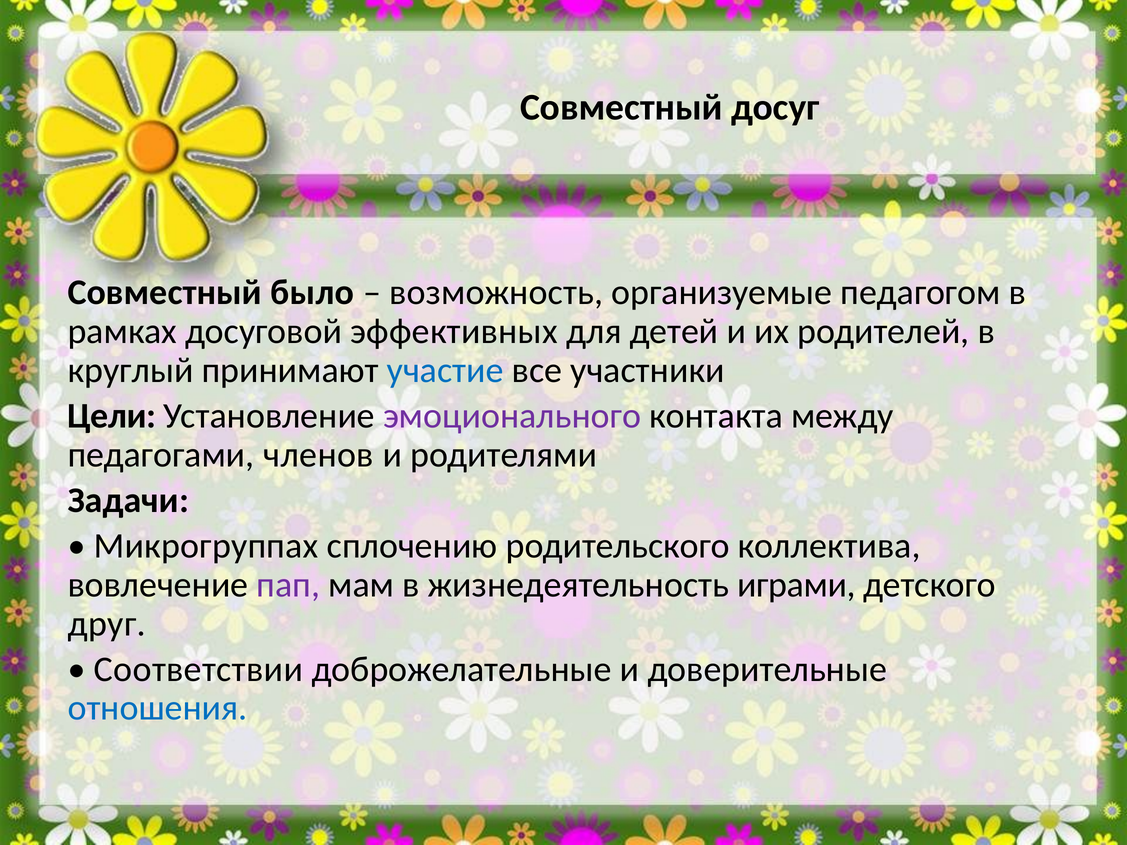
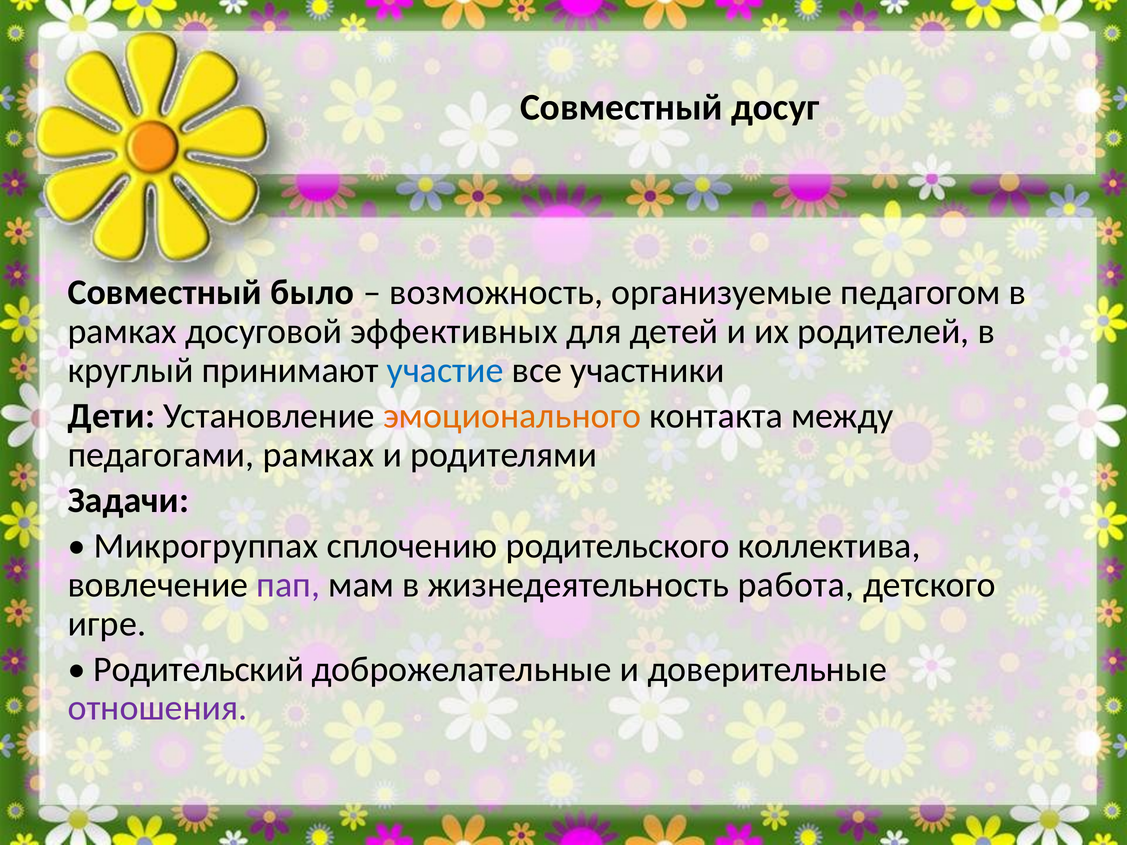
Цели: Цели -> Дети
эмоционального colour: purple -> orange
педагогами членов: членов -> рамках
играми: играми -> работа
друг: друг -> игре
Соответствии: Соответствии -> Родительский
отношения colour: blue -> purple
